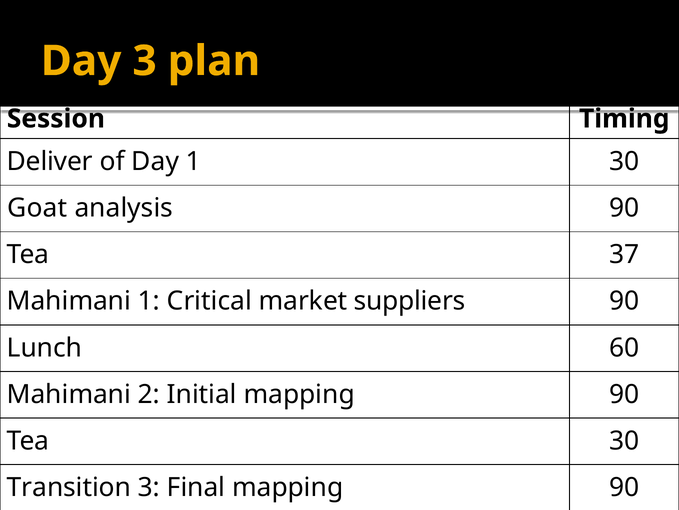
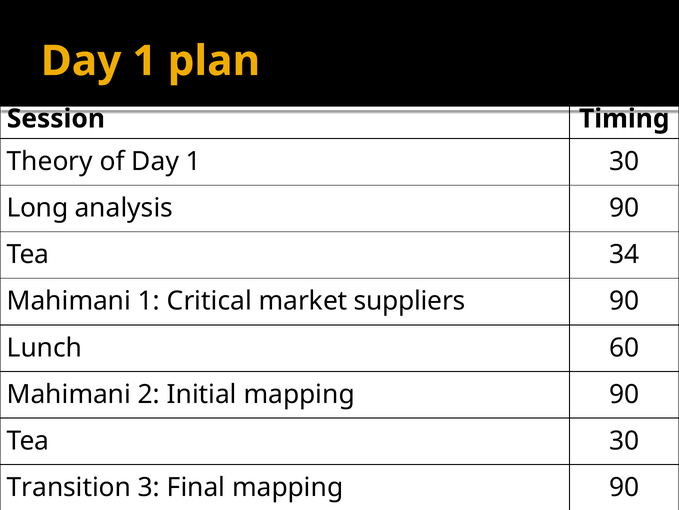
3 at (145, 61): 3 -> 1
Deliver: Deliver -> Theory
Goat: Goat -> Long
37: 37 -> 34
